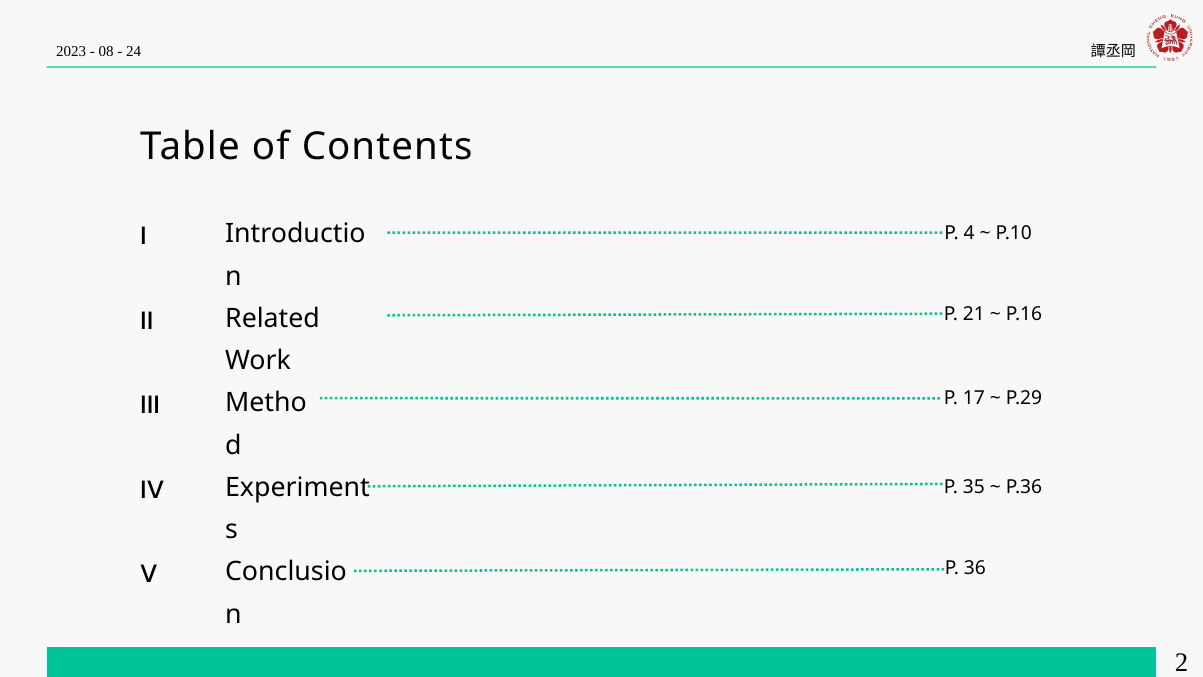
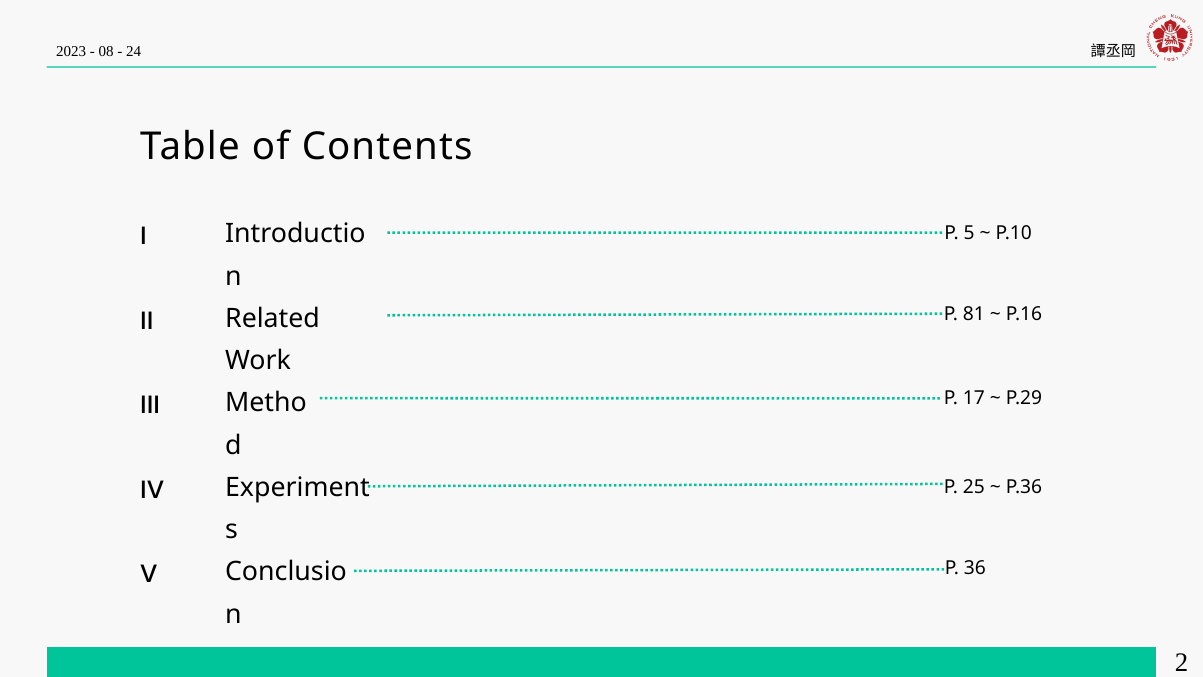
4: 4 -> 5
21: 21 -> 81
35: 35 -> 25
